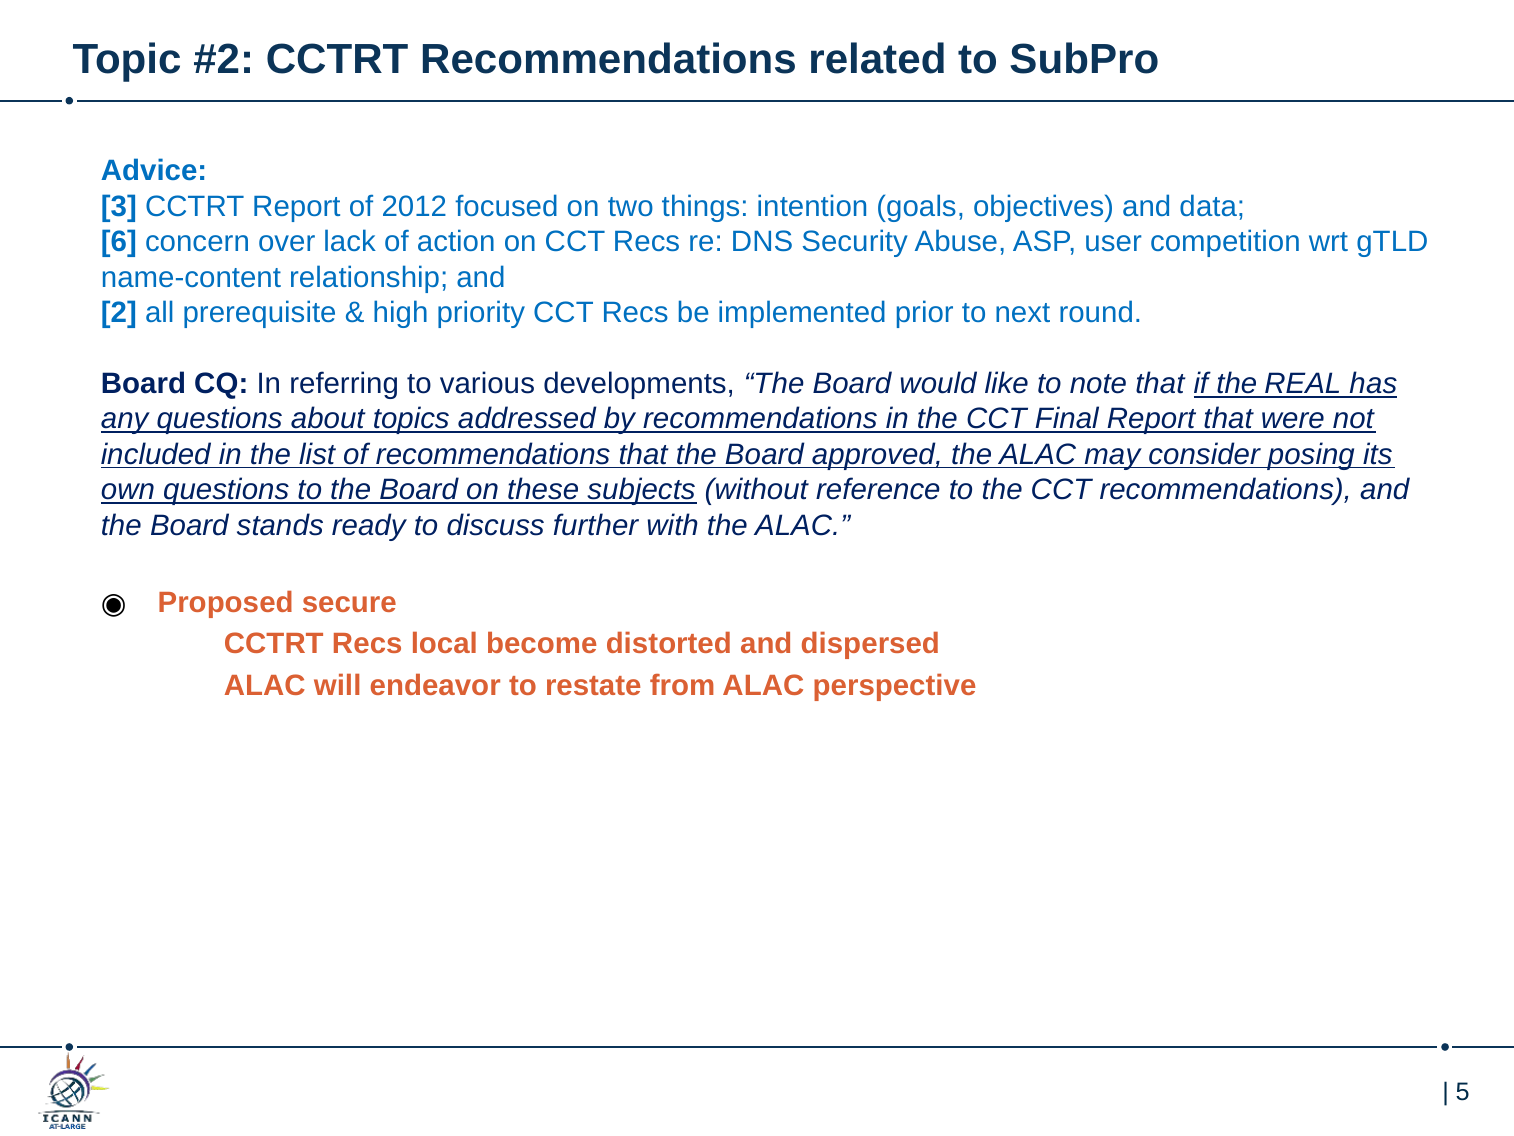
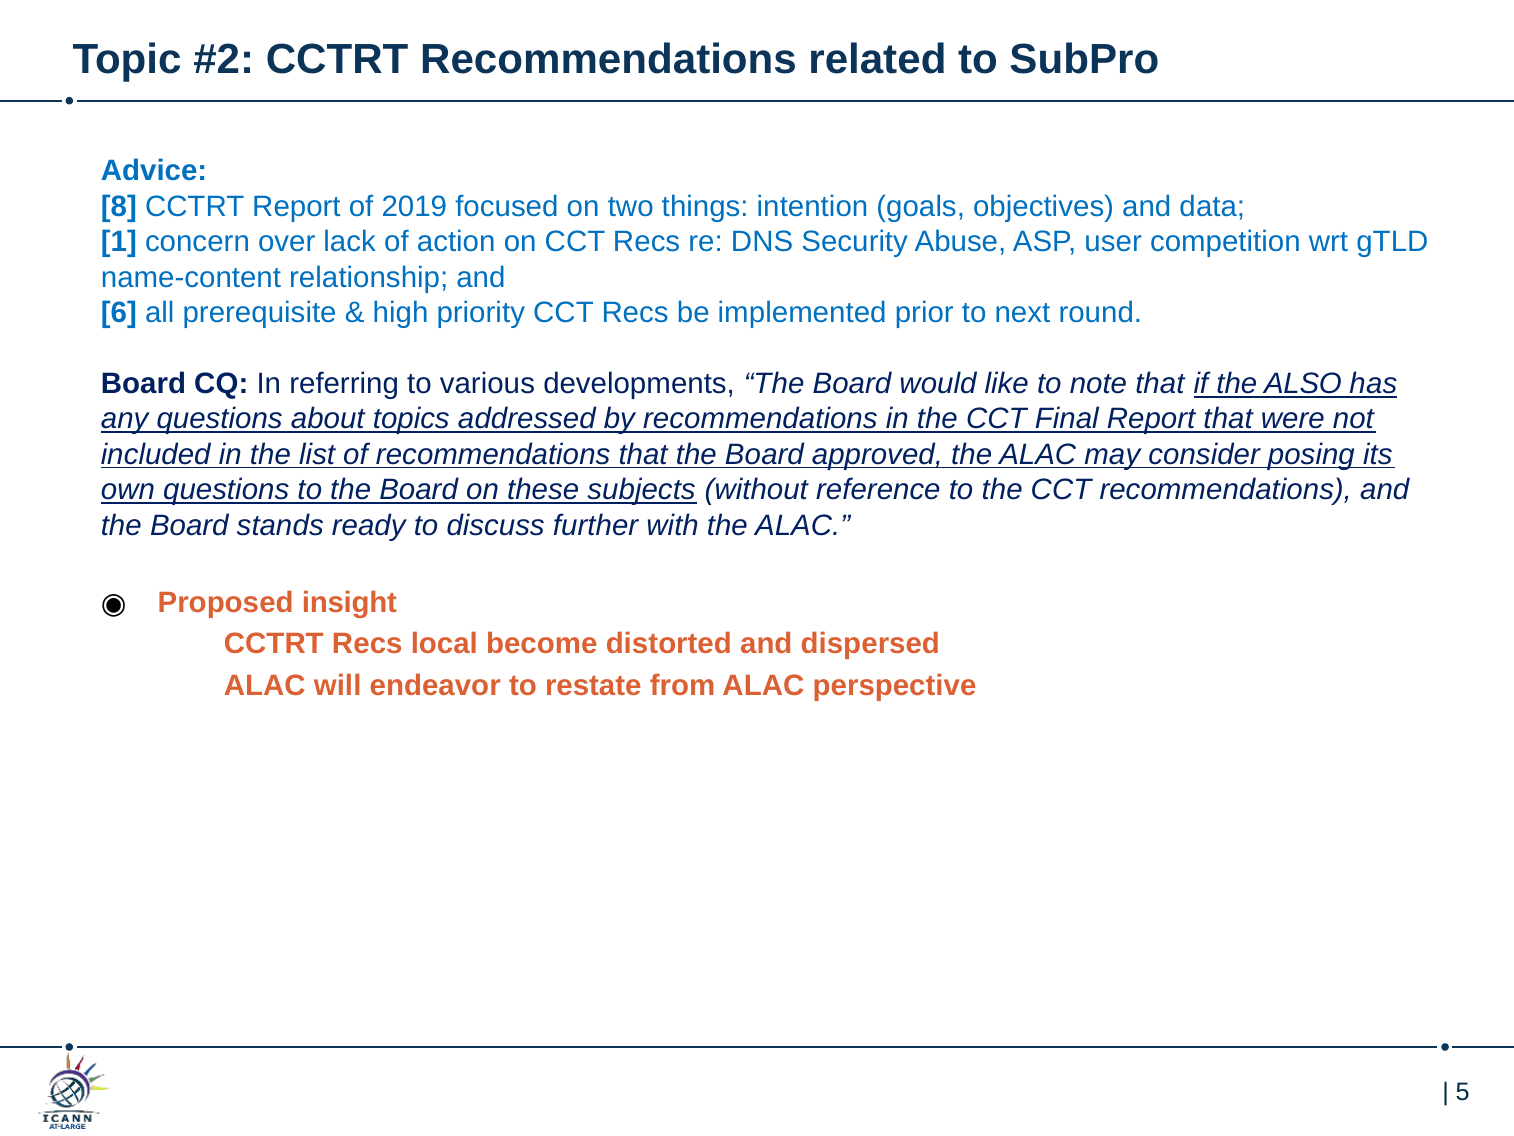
3: 3 -> 8
2012: 2012 -> 2019
6: 6 -> 1
2: 2 -> 6
REAL: REAL -> ALSO
secure: secure -> insight
